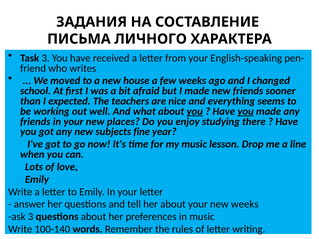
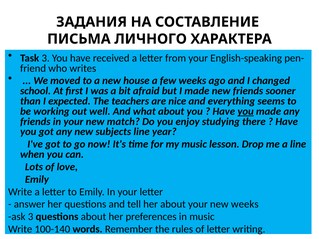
you at (195, 111) underline: present -> none
places: places -> match
subjects fine: fine -> line
